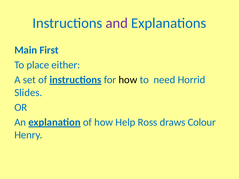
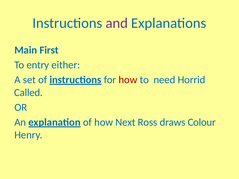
place: place -> entry
how at (128, 80) colour: black -> red
Slides: Slides -> Called
Help: Help -> Next
